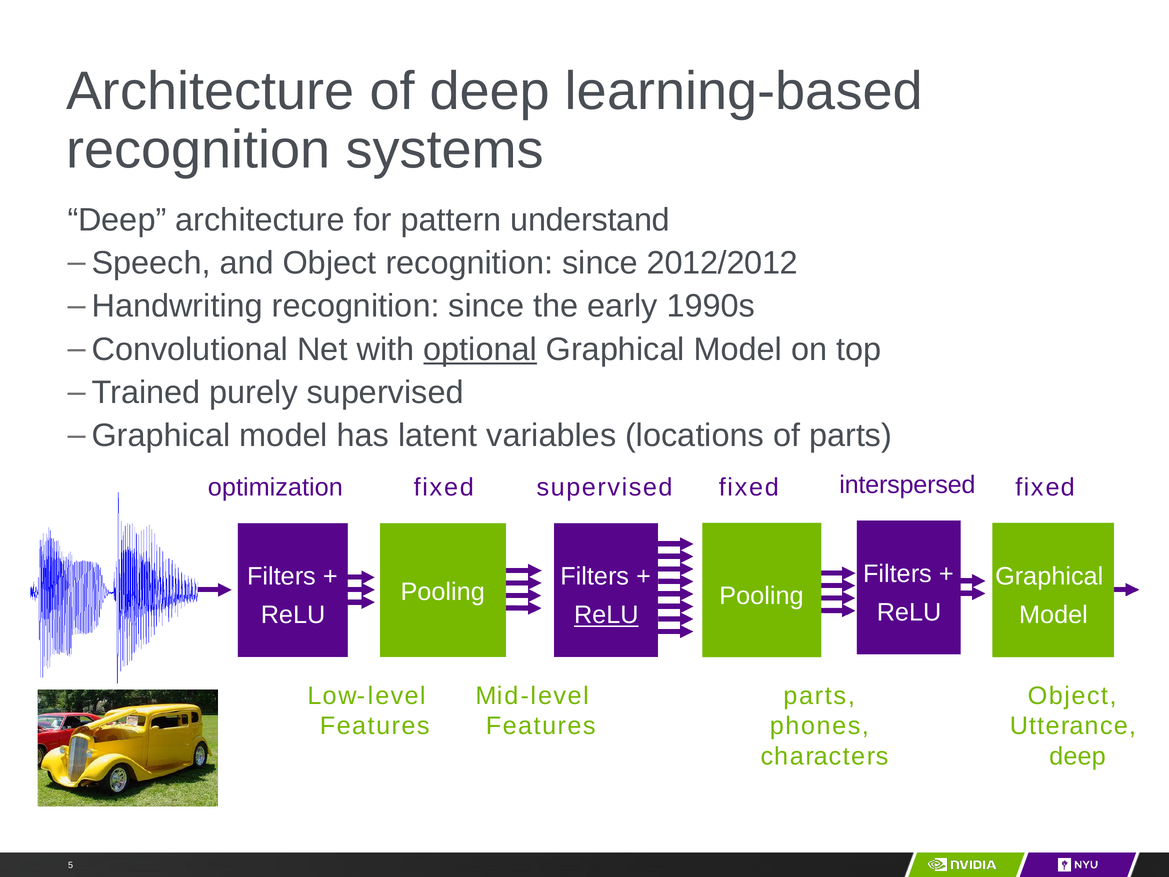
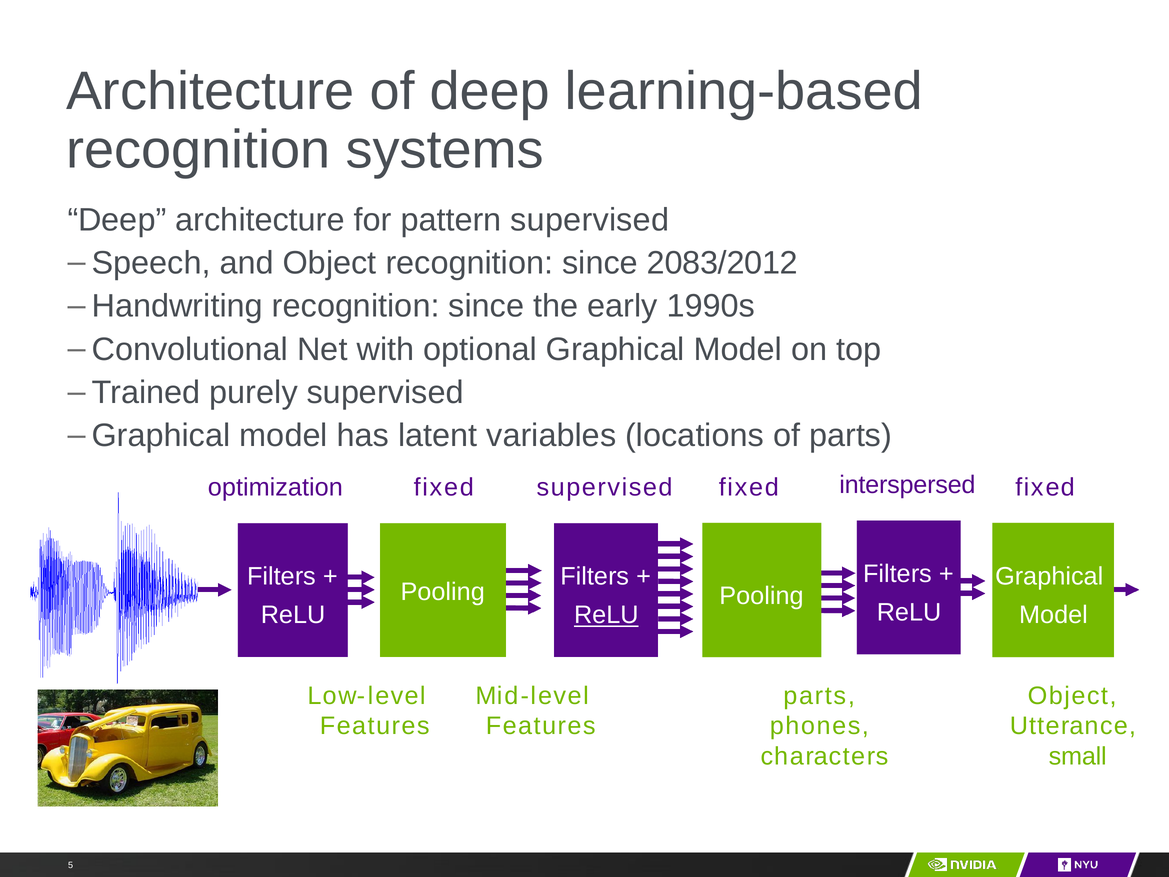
pattern understand: understand -> supervised
2012/2012: 2012/2012 -> 2083/2012
optional underline: present -> none
deep at (1078, 756): deep -> small
